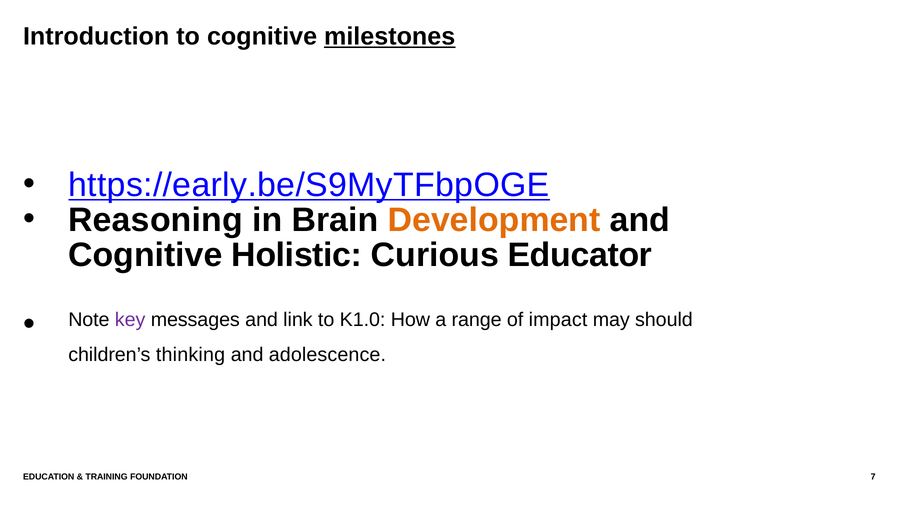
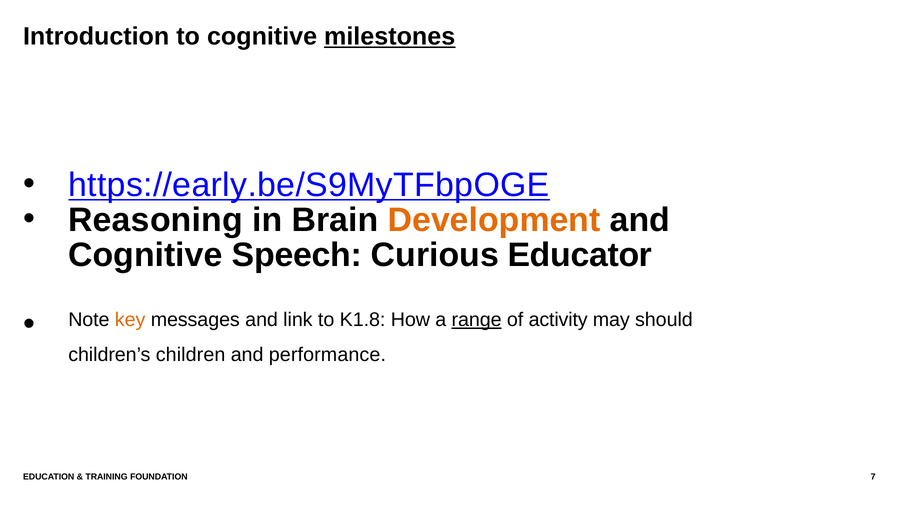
Holistic: Holistic -> Speech
key colour: purple -> orange
K1.0: K1.0 -> K1.8
range underline: none -> present
impact: impact -> activity
thinking: thinking -> children
adolescence: adolescence -> performance
